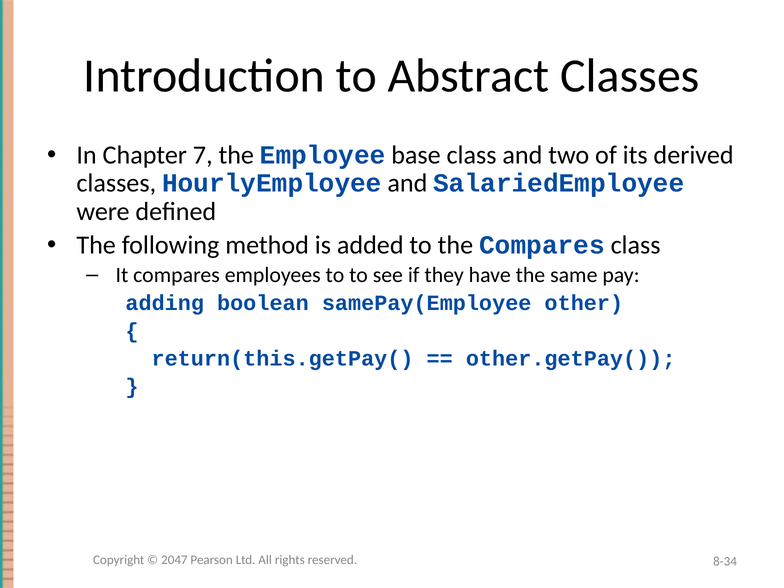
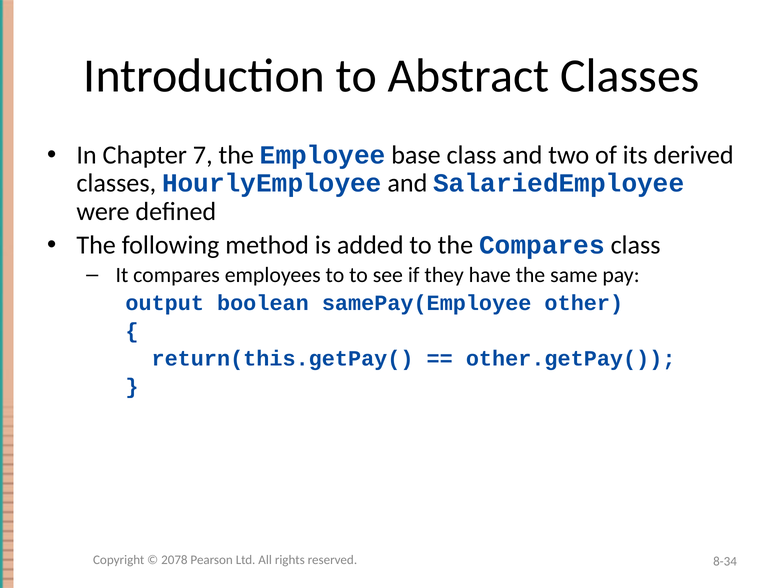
adding: adding -> output
2047: 2047 -> 2078
